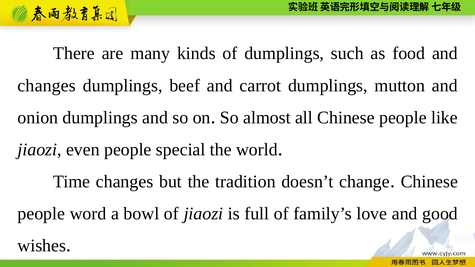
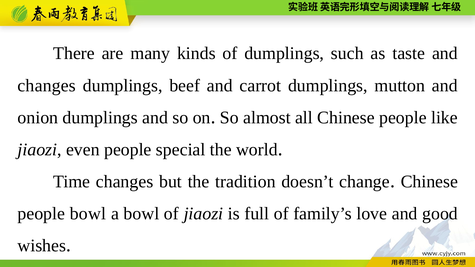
food: food -> taste
people word: word -> bowl
